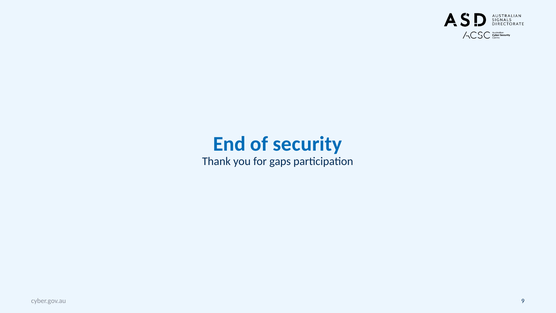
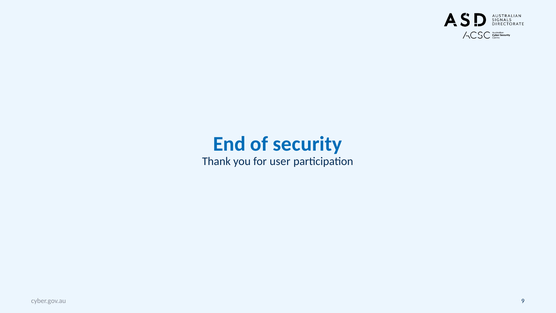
gaps: gaps -> user
